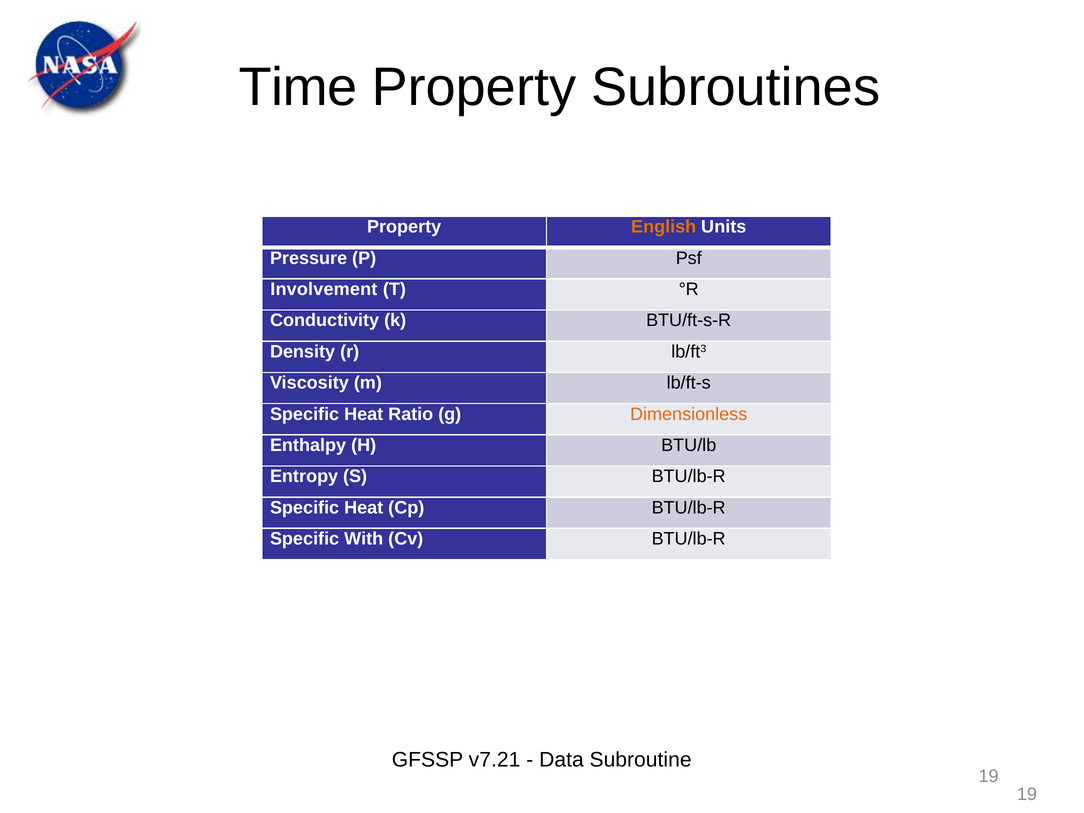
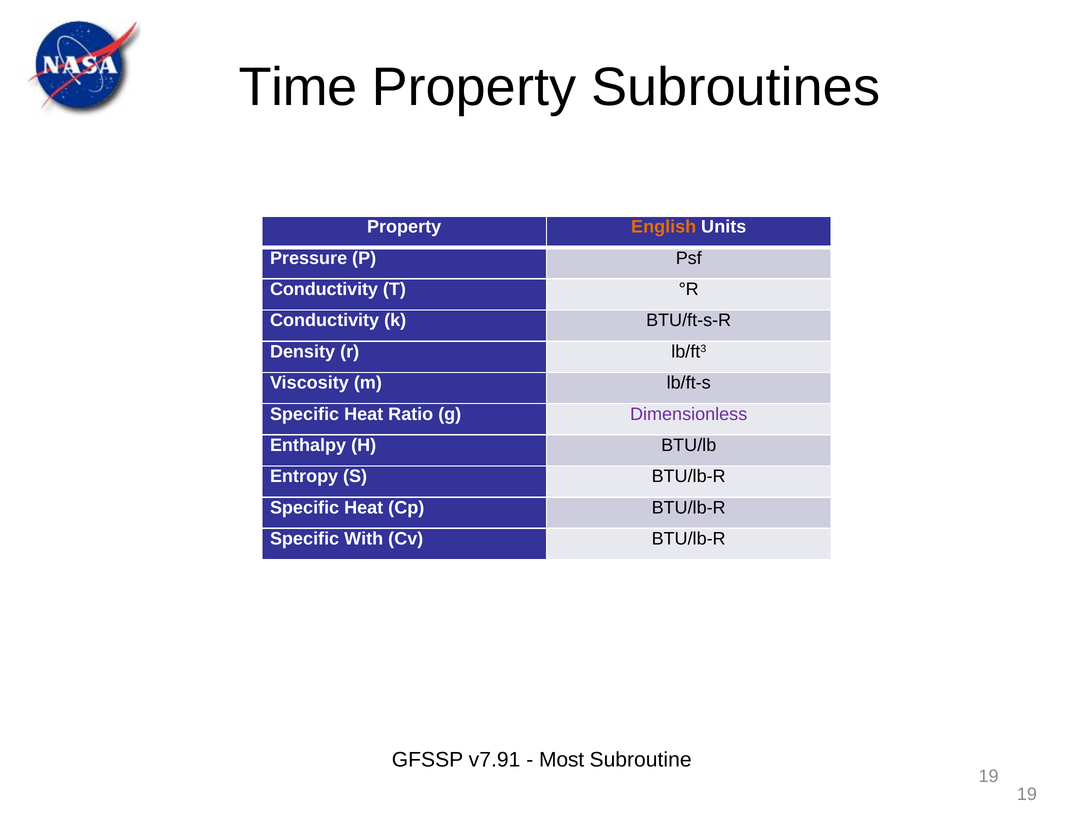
Involvement at (324, 289): Involvement -> Conductivity
Dimensionless colour: orange -> purple
v7.21: v7.21 -> v7.91
Data: Data -> Most
